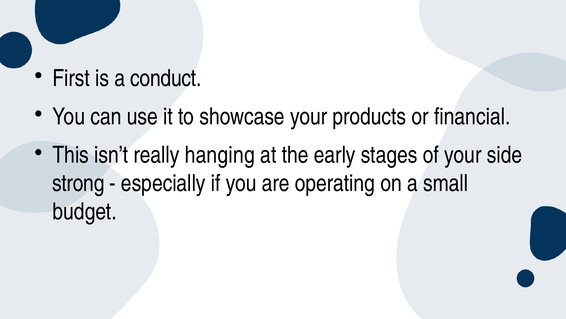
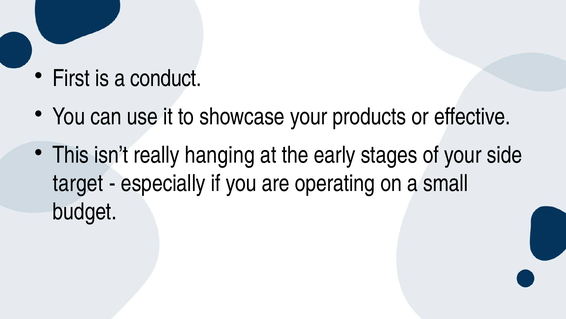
financial: financial -> effective
strong: strong -> target
